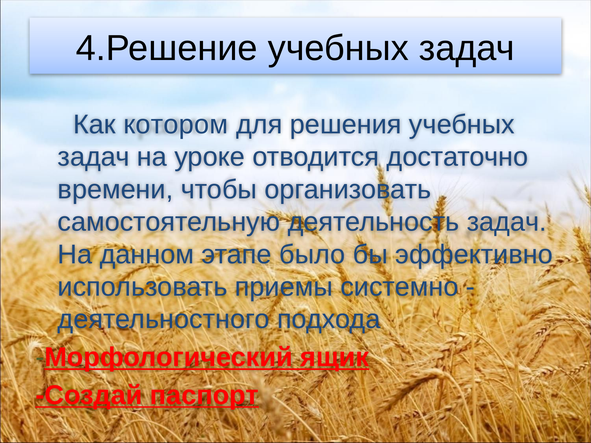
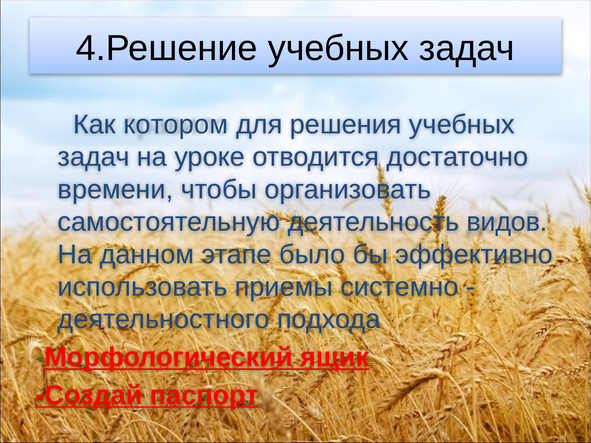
деятельность задач: задач -> видов
